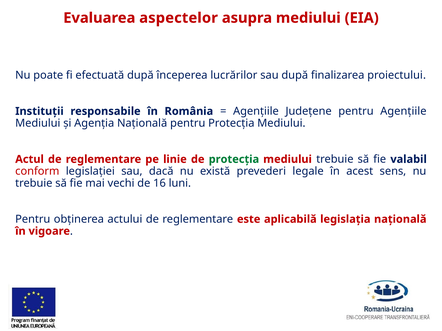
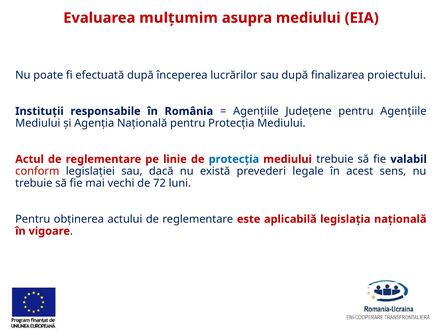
aspectelor: aspectelor -> mulțumim
protecția at (234, 159) colour: green -> blue
16: 16 -> 72
